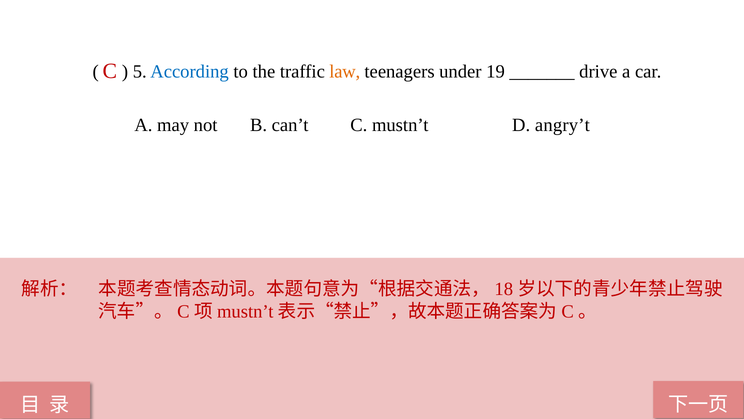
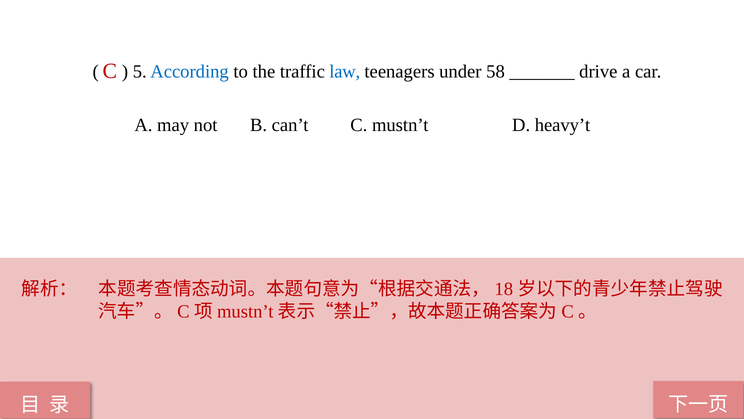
law colour: orange -> blue
19: 19 -> 58
angry’t: angry’t -> heavy’t
